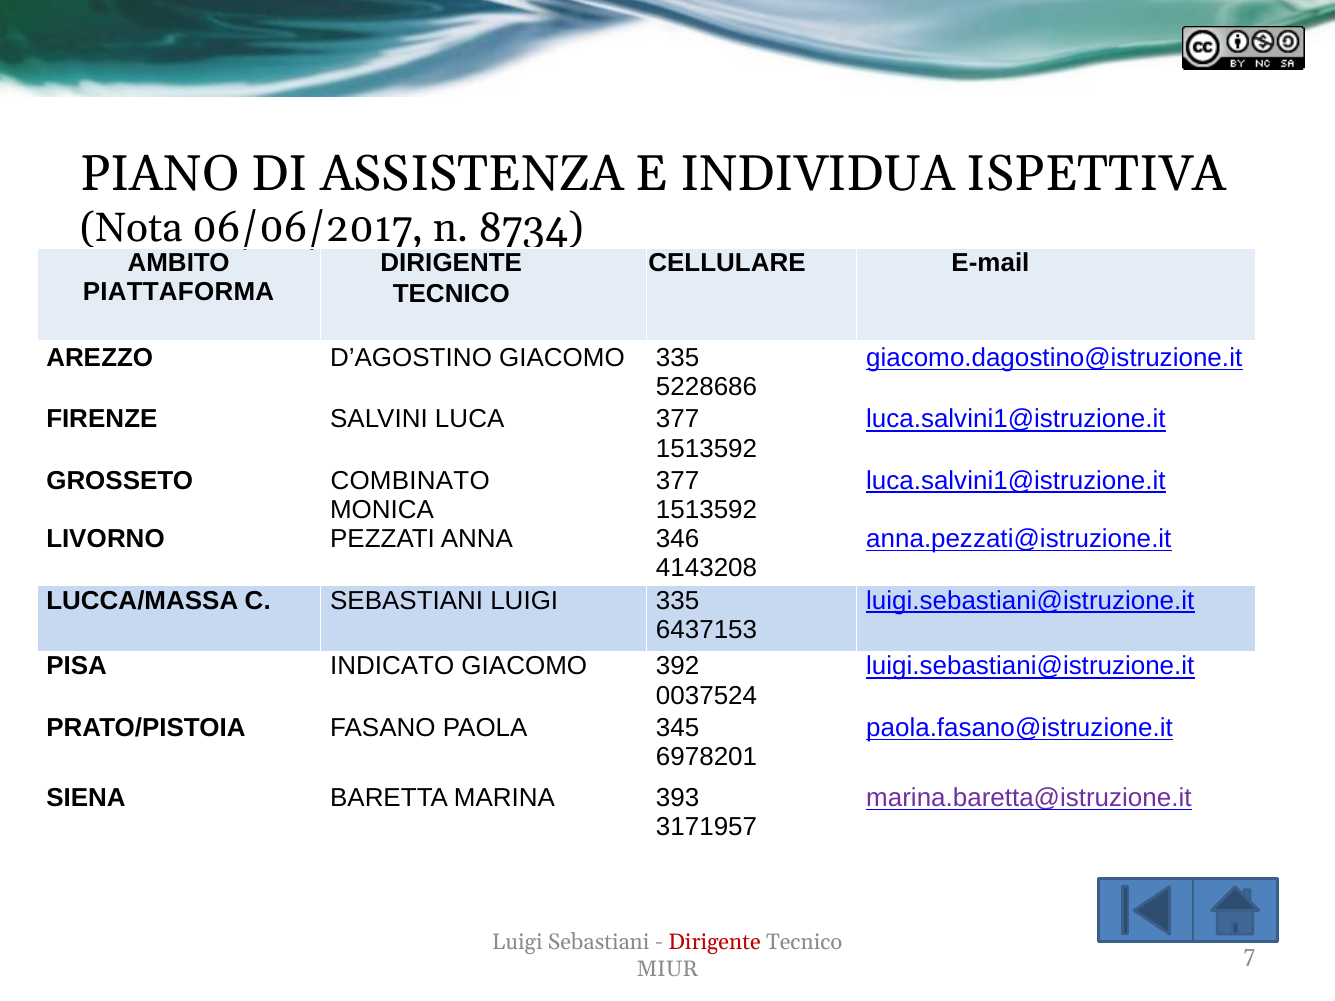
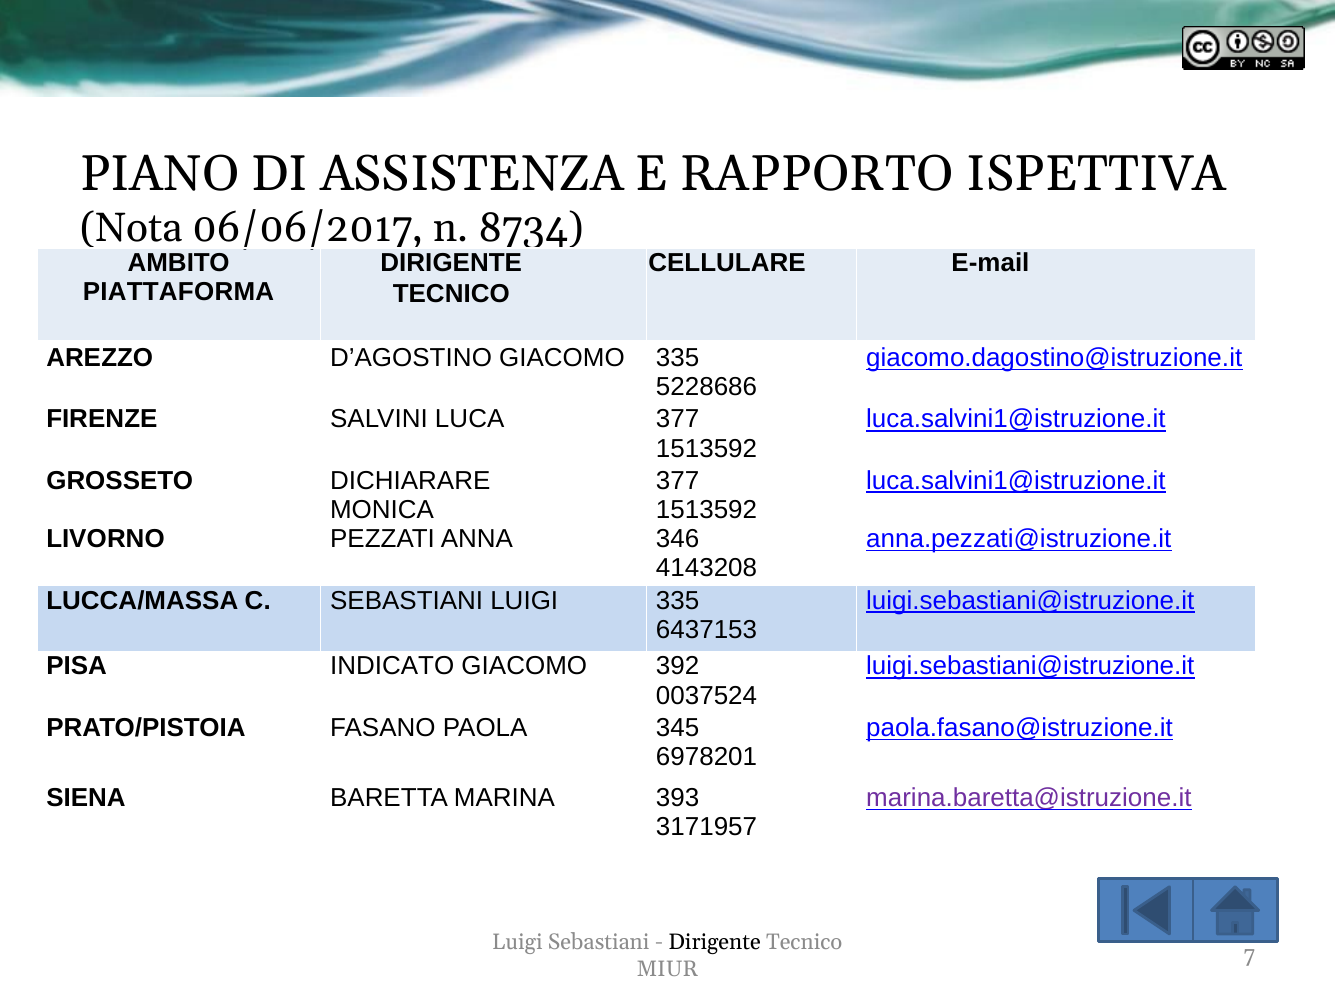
INDIVIDUA: INDIVIDUA -> RAPPORTO
COMBINATO: COMBINATO -> DICHIARARE
Dirigente at (715, 943) colour: red -> black
